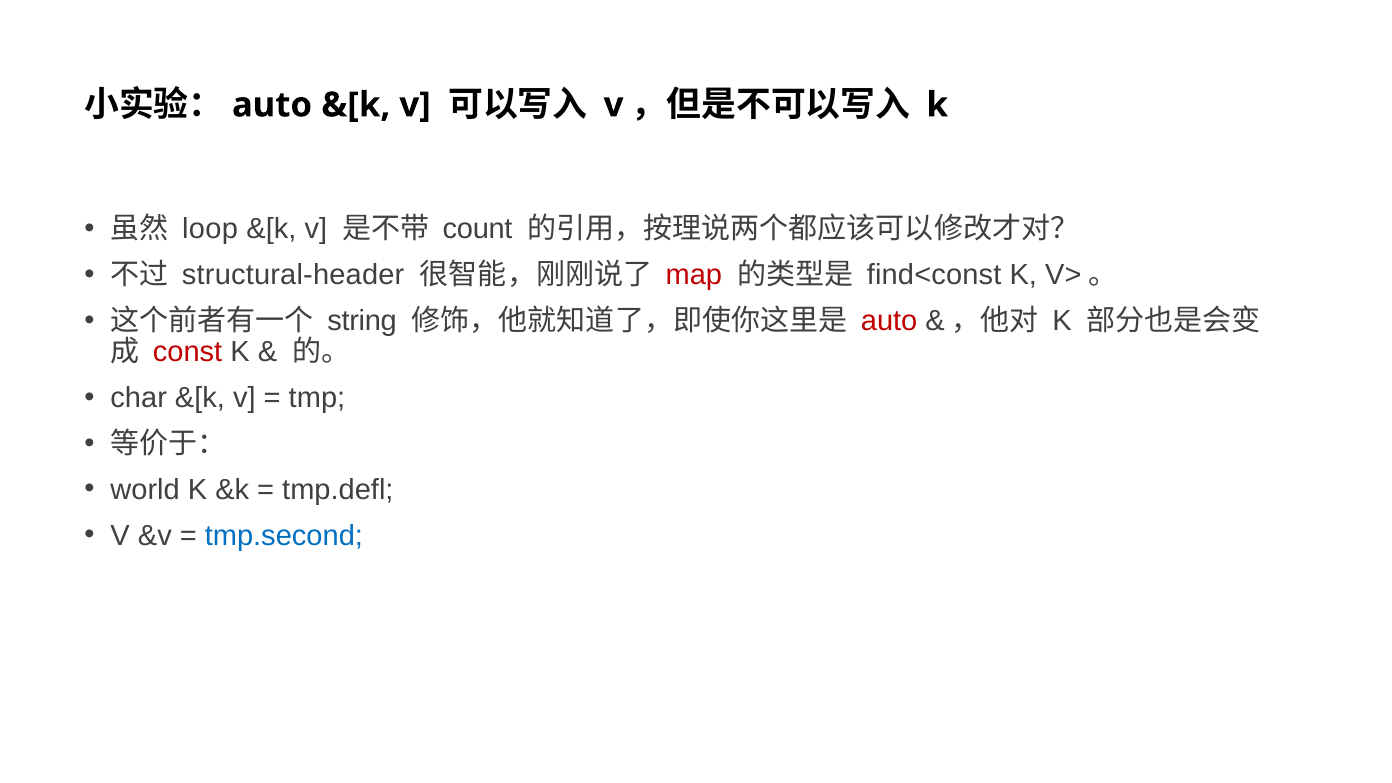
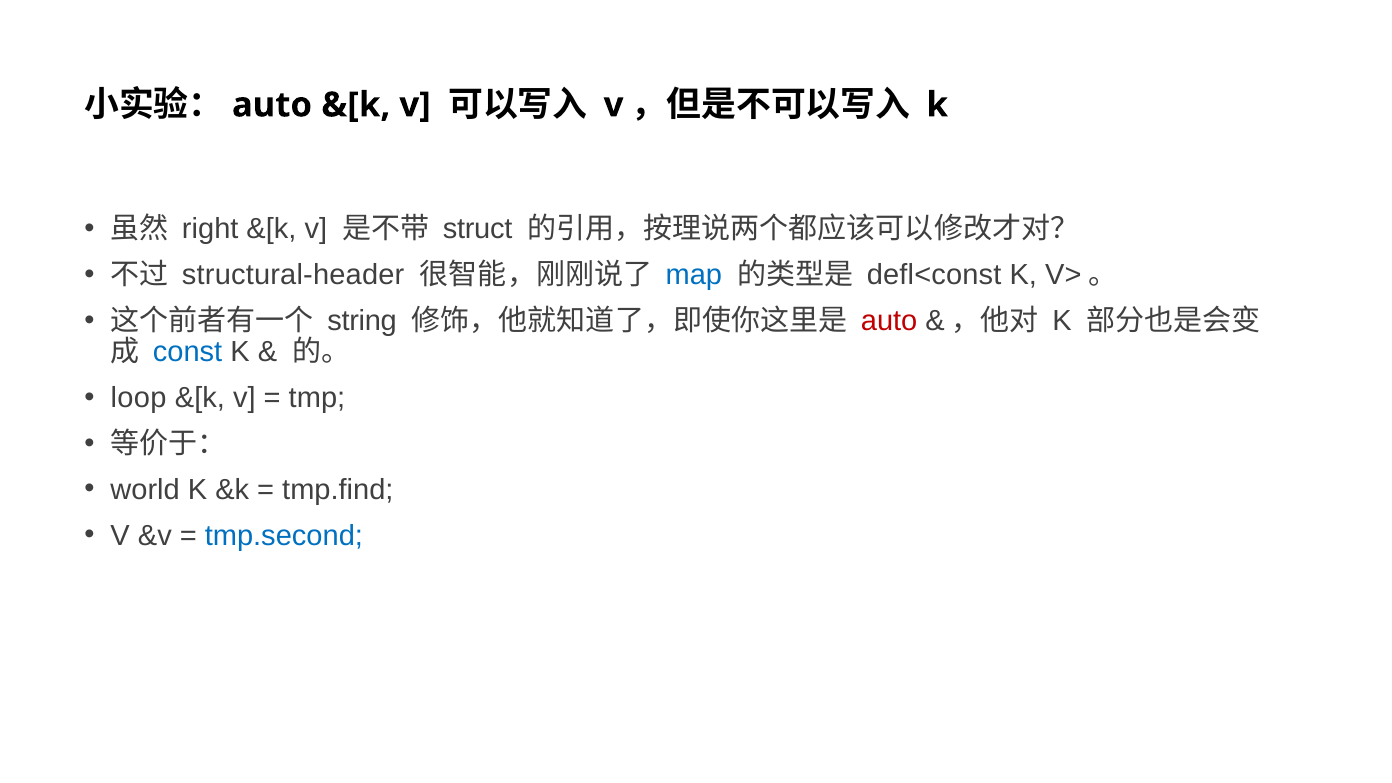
loop: loop -> right
count: count -> struct
map colour: red -> blue
find<const: find<const -> defl<const
const colour: red -> blue
char: char -> loop
tmp.defl: tmp.defl -> tmp.find
